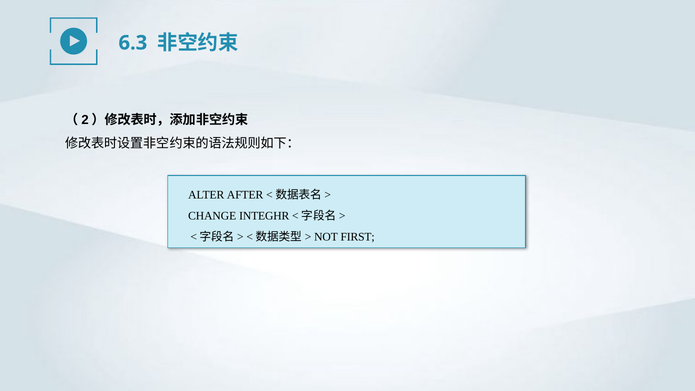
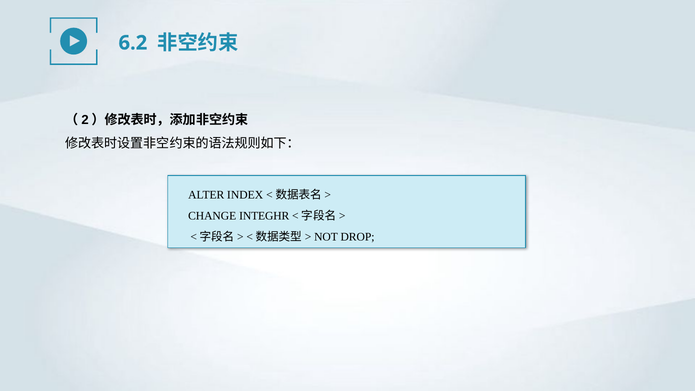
6.3: 6.3 -> 6.2
AFTER: AFTER -> INDEX
FIRST: FIRST -> DROP
